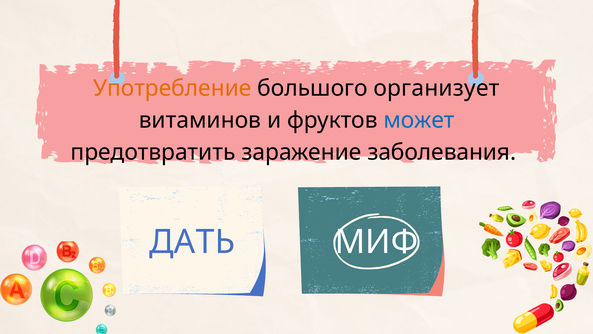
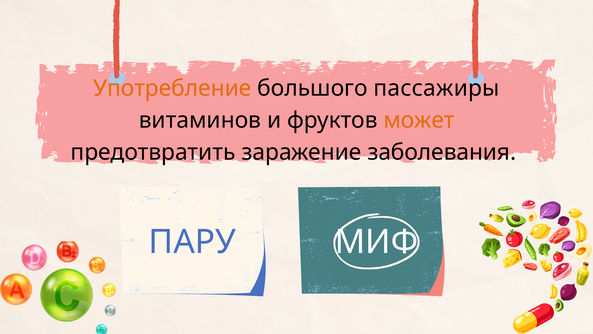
организует: организует -> пассажиры
может colour: blue -> orange
ДАТЬ: ДАТЬ -> ПАРУ
